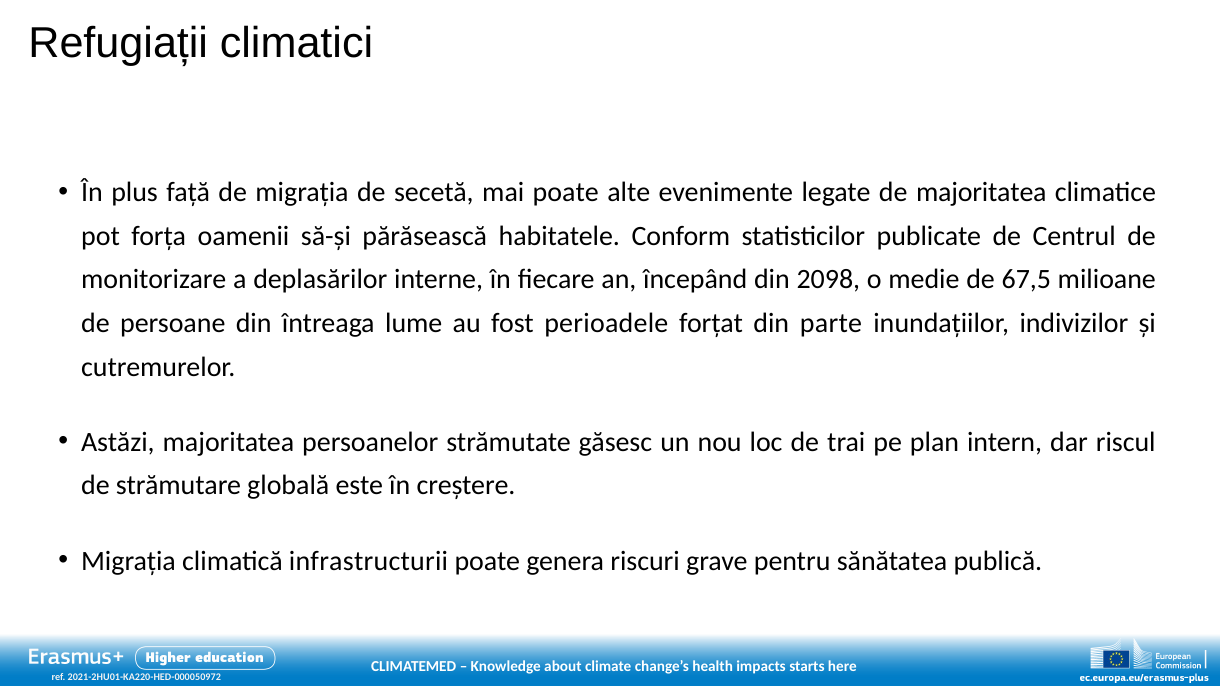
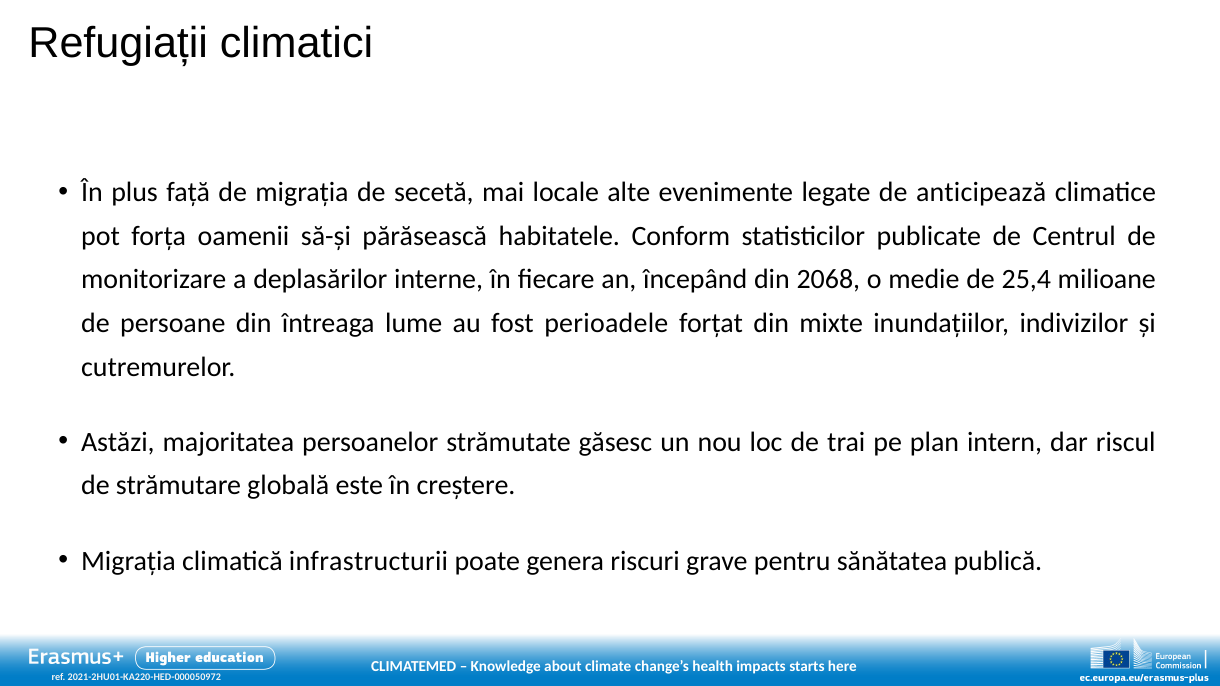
mai poate: poate -> locale
de majoritatea: majoritatea -> anticipează
2098: 2098 -> 2068
67,5: 67,5 -> 25,4
parte: parte -> mixte
